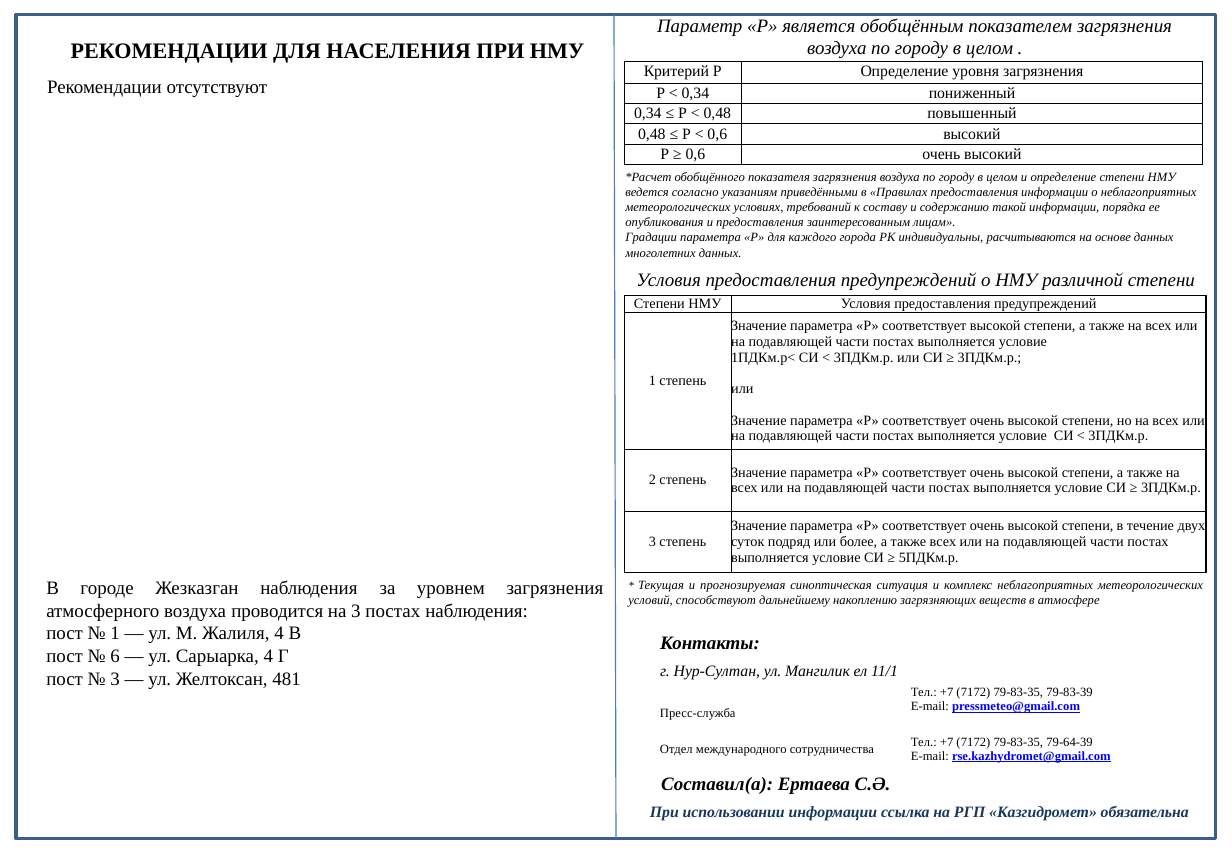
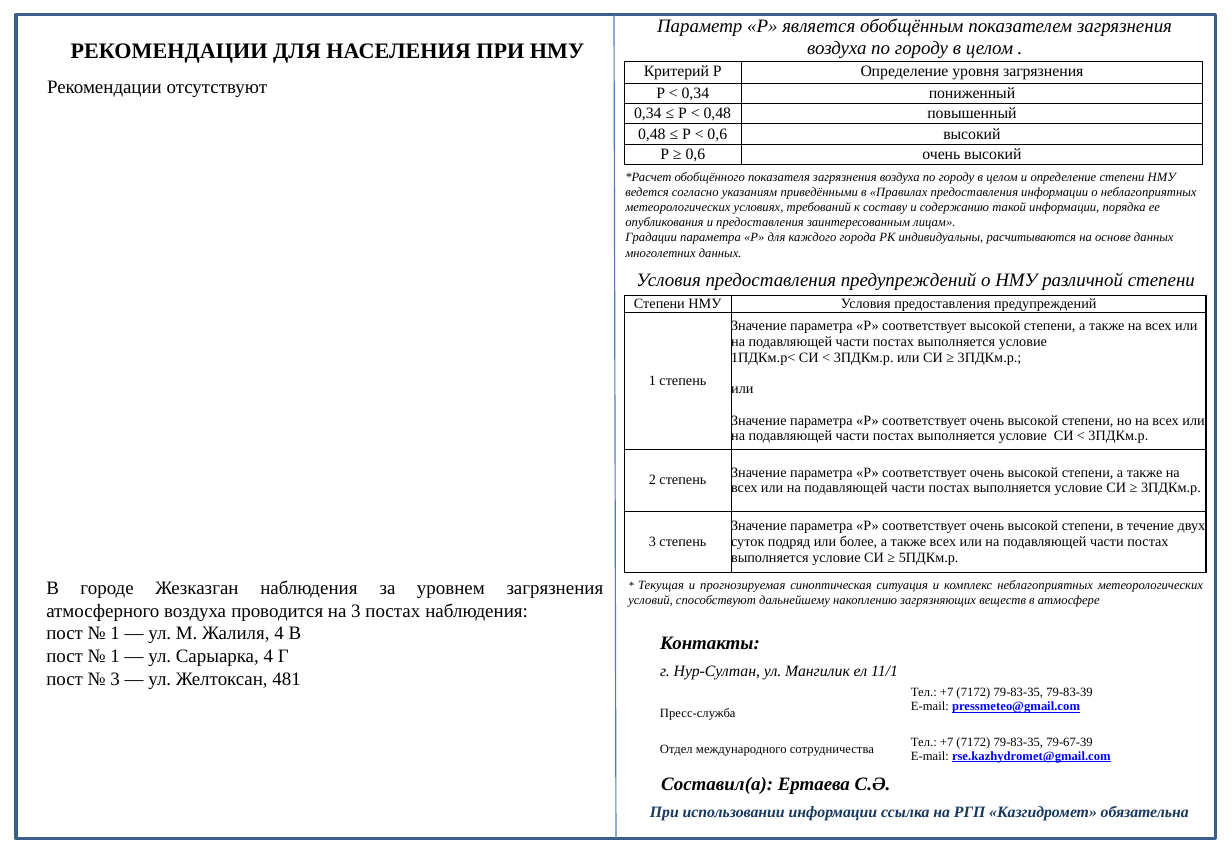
6 at (115, 656): 6 -> 1
79-64-39: 79-64-39 -> 79-67-39
